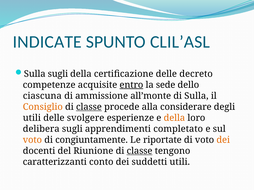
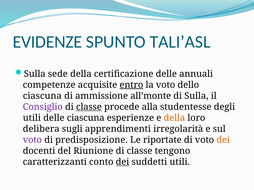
INDICATE: INDICATE -> EVIDENZE
CLIL’ASL: CLIL’ASL -> TALI’ASL
Sulla sugli: sugli -> sede
decreto: decreto -> annuali
la sede: sede -> voto
Consiglio colour: orange -> purple
considerare: considerare -> studentesse
delle svolgere: svolgere -> ciascuna
completato: completato -> irregolarità
voto at (32, 140) colour: orange -> purple
congiuntamente: congiuntamente -> predisposizione
classe at (140, 151) underline: present -> none
dei at (122, 162) underline: none -> present
